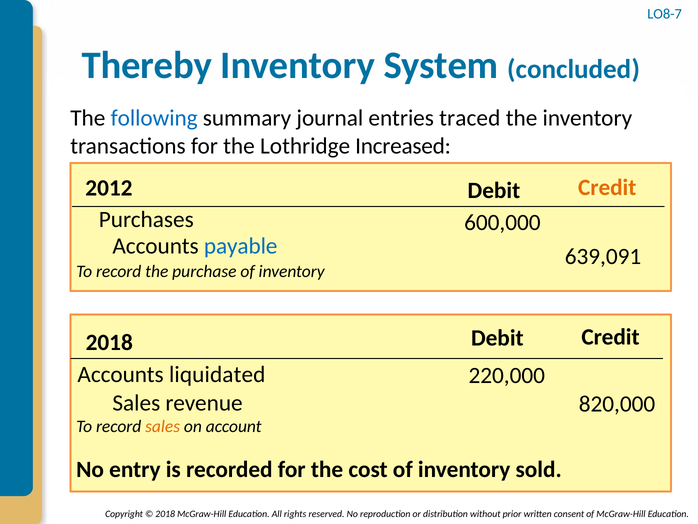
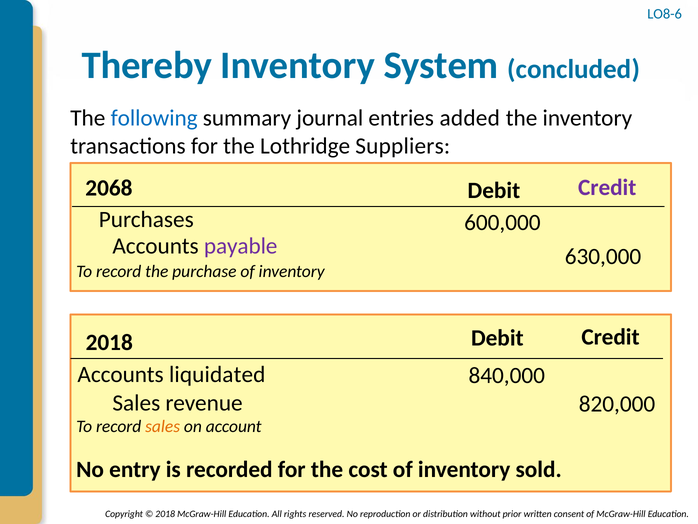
LO8-7: LO8-7 -> LO8-6
traced: traced -> added
Increased: Increased -> Suppliers
2012: 2012 -> 2068
Credit at (607, 187) colour: orange -> purple
payable colour: blue -> purple
639,091: 639,091 -> 630,000
220,000: 220,000 -> 840,000
